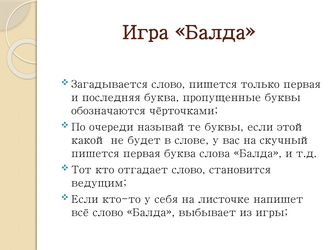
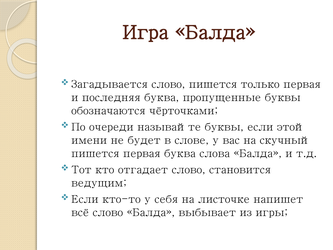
какой: какой -> имени
